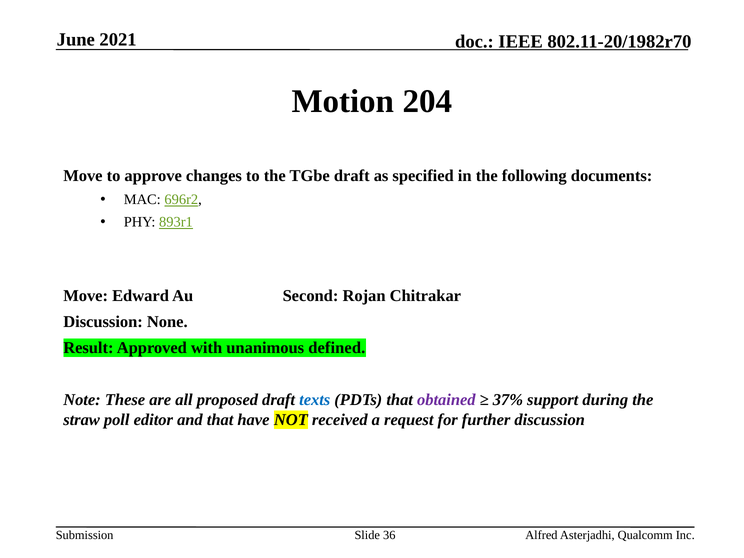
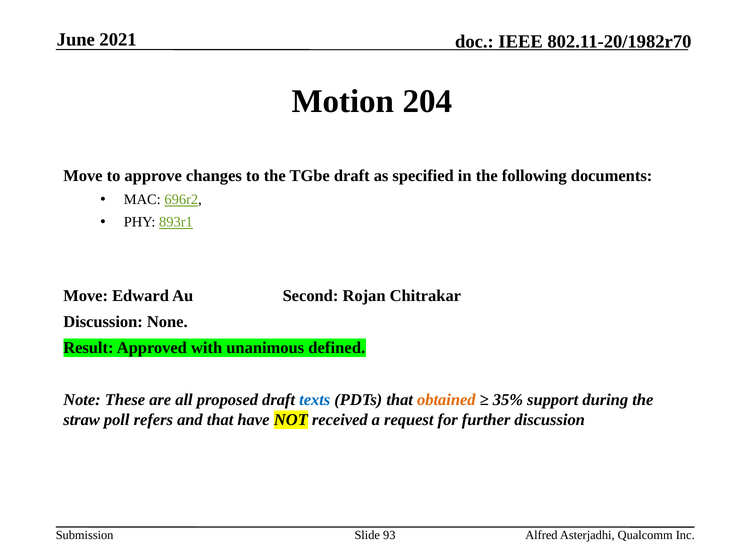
obtained colour: purple -> orange
37%: 37% -> 35%
editor: editor -> refers
36: 36 -> 93
